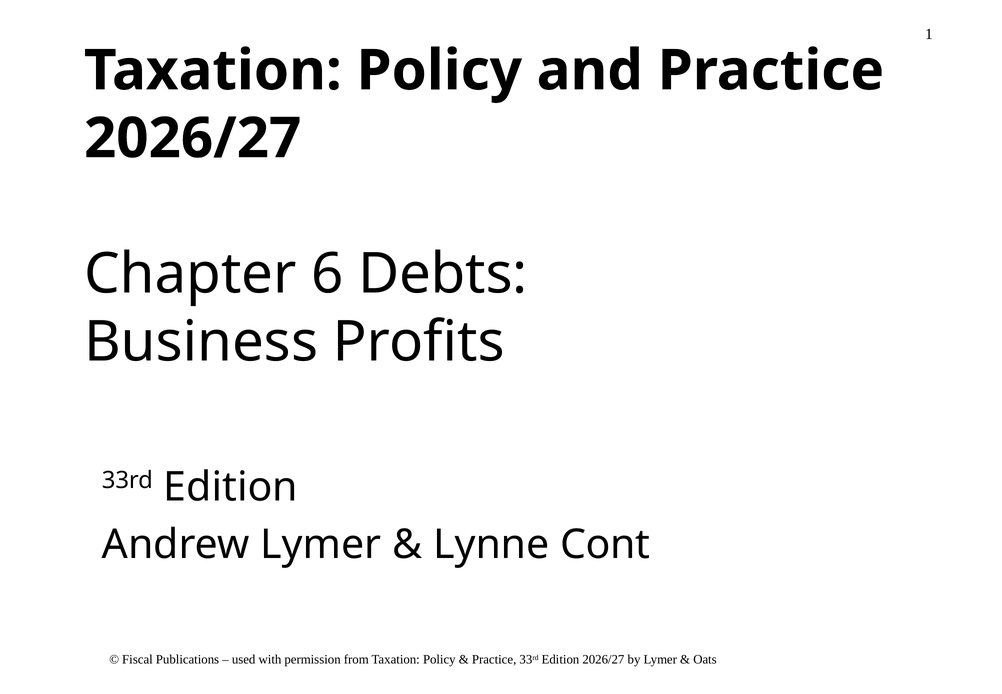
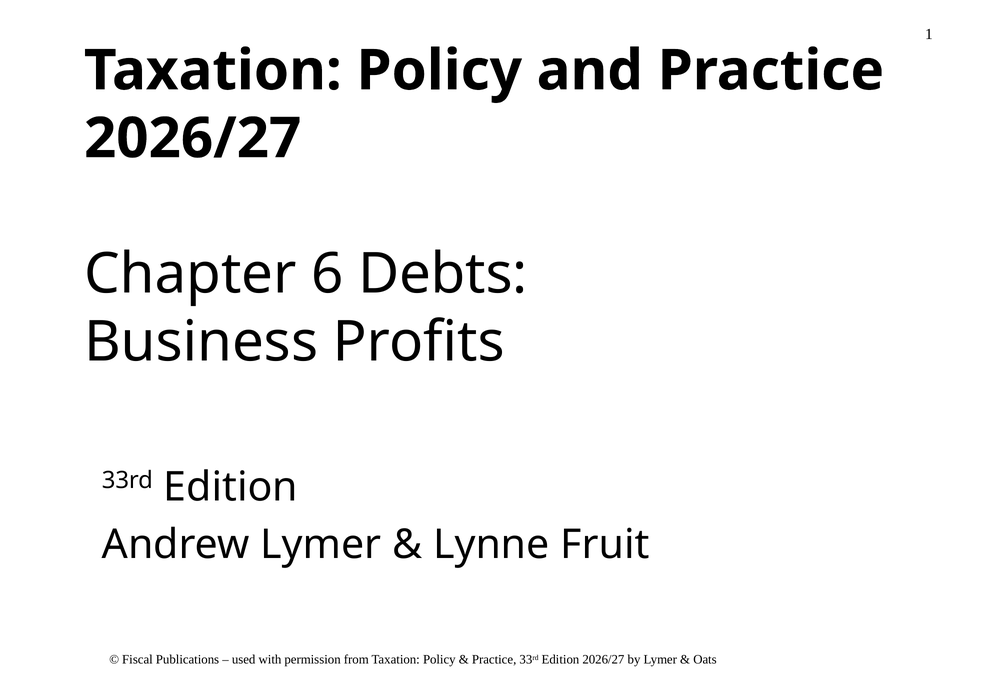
Cont: Cont -> Fruit
